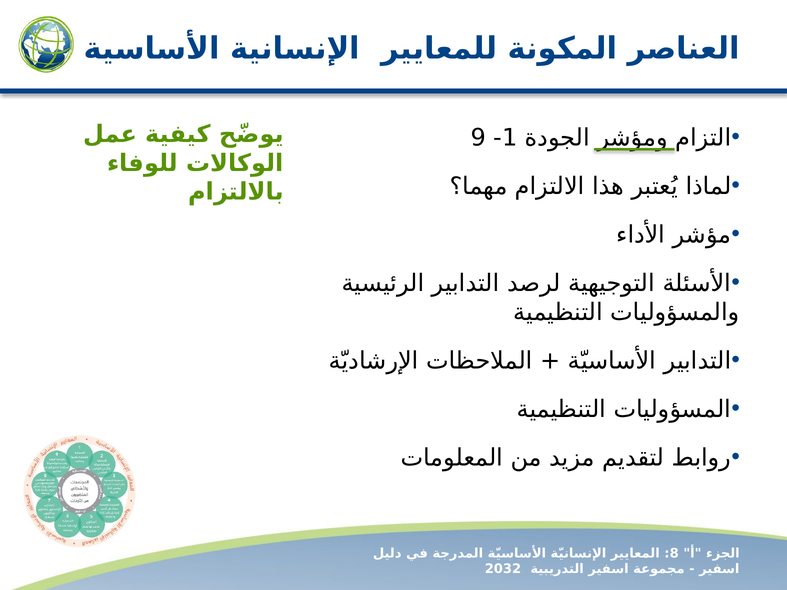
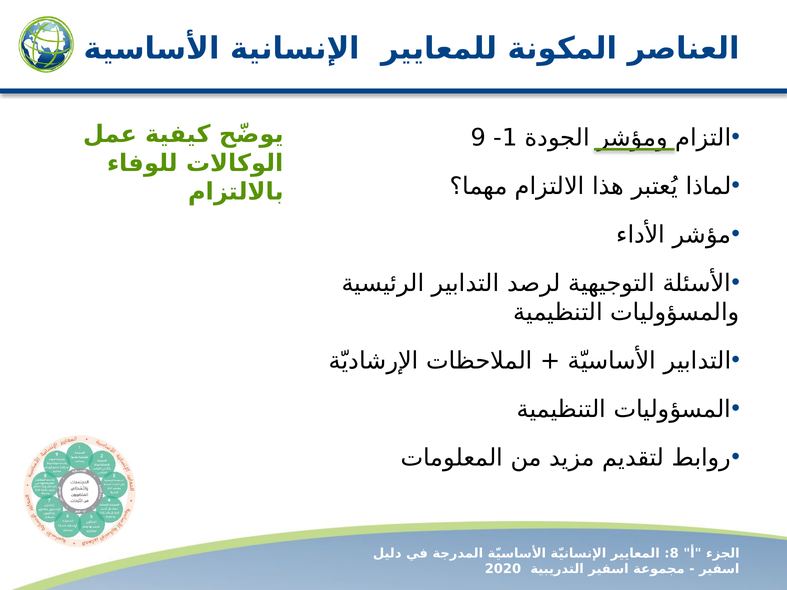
2032: 2032 -> 2020
